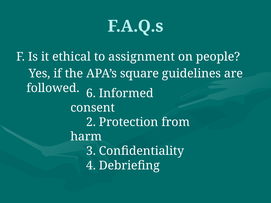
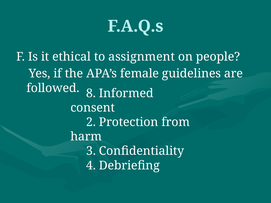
square: square -> female
6: 6 -> 8
